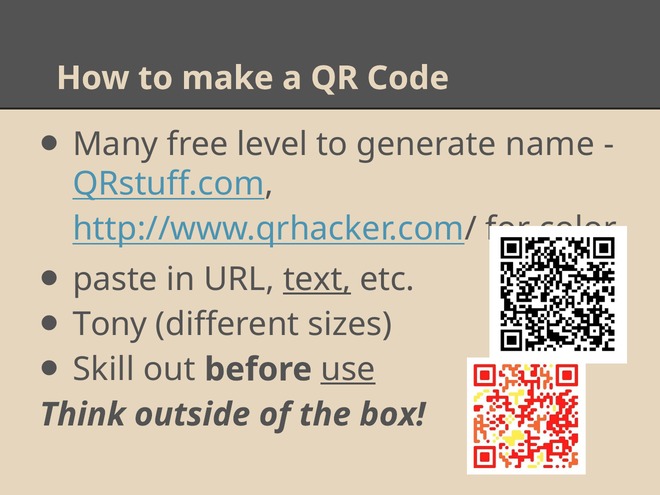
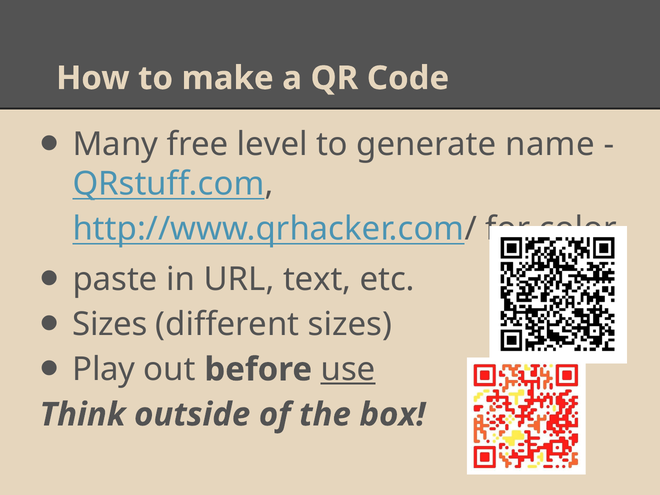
text underline: present -> none
Tony at (110, 324): Tony -> Sizes
Skill: Skill -> Play
